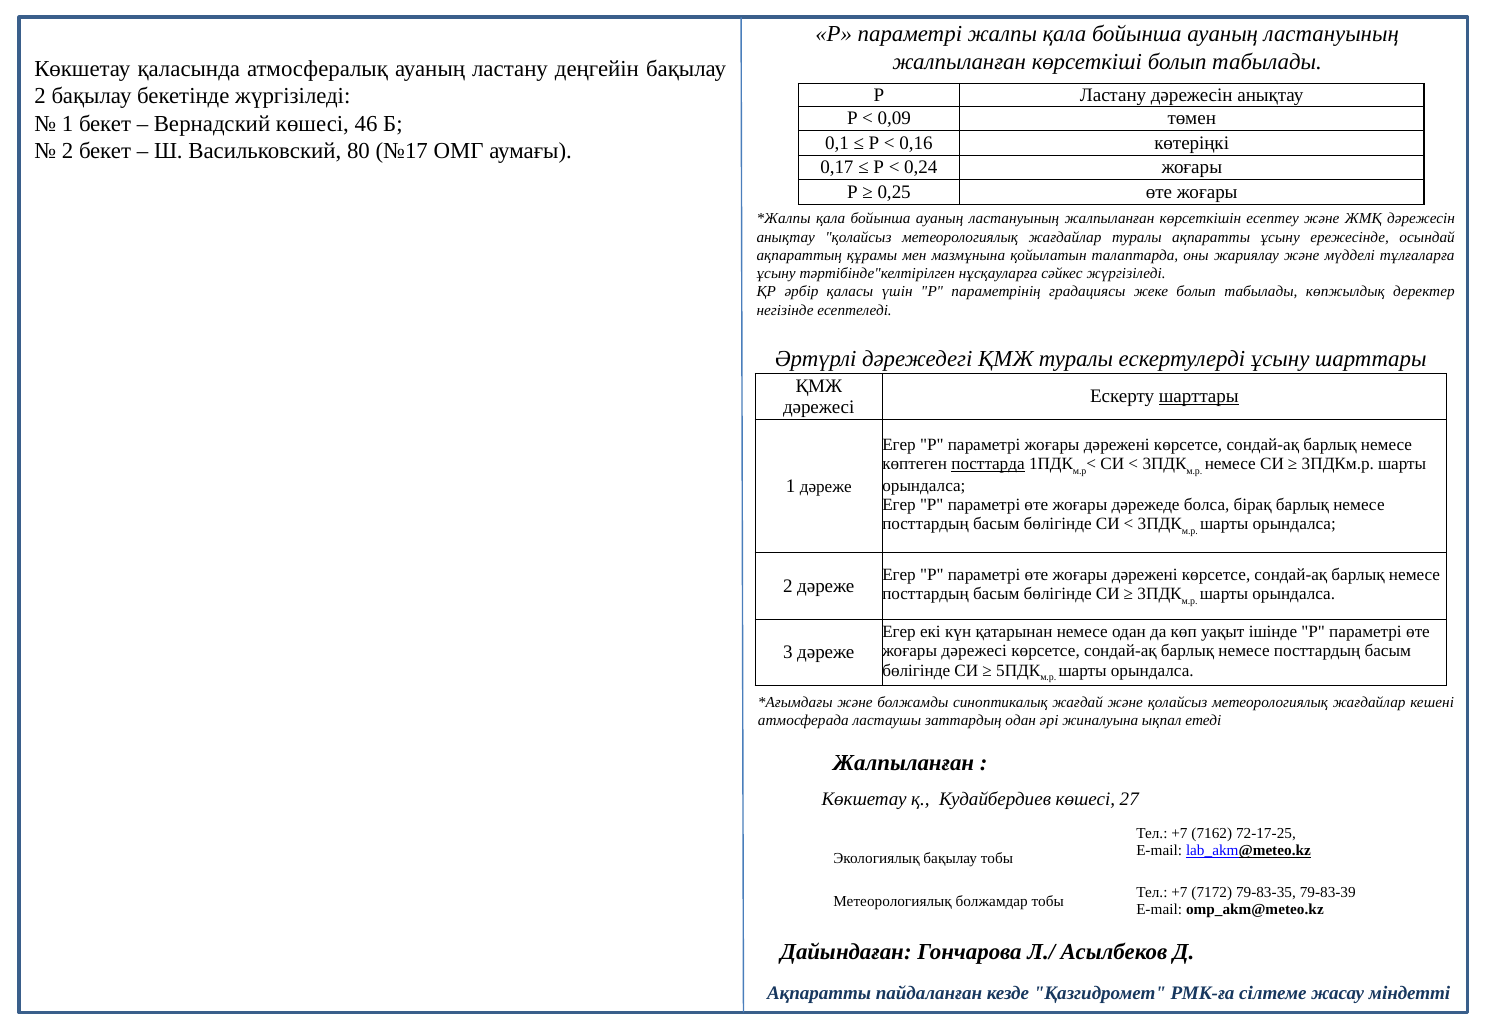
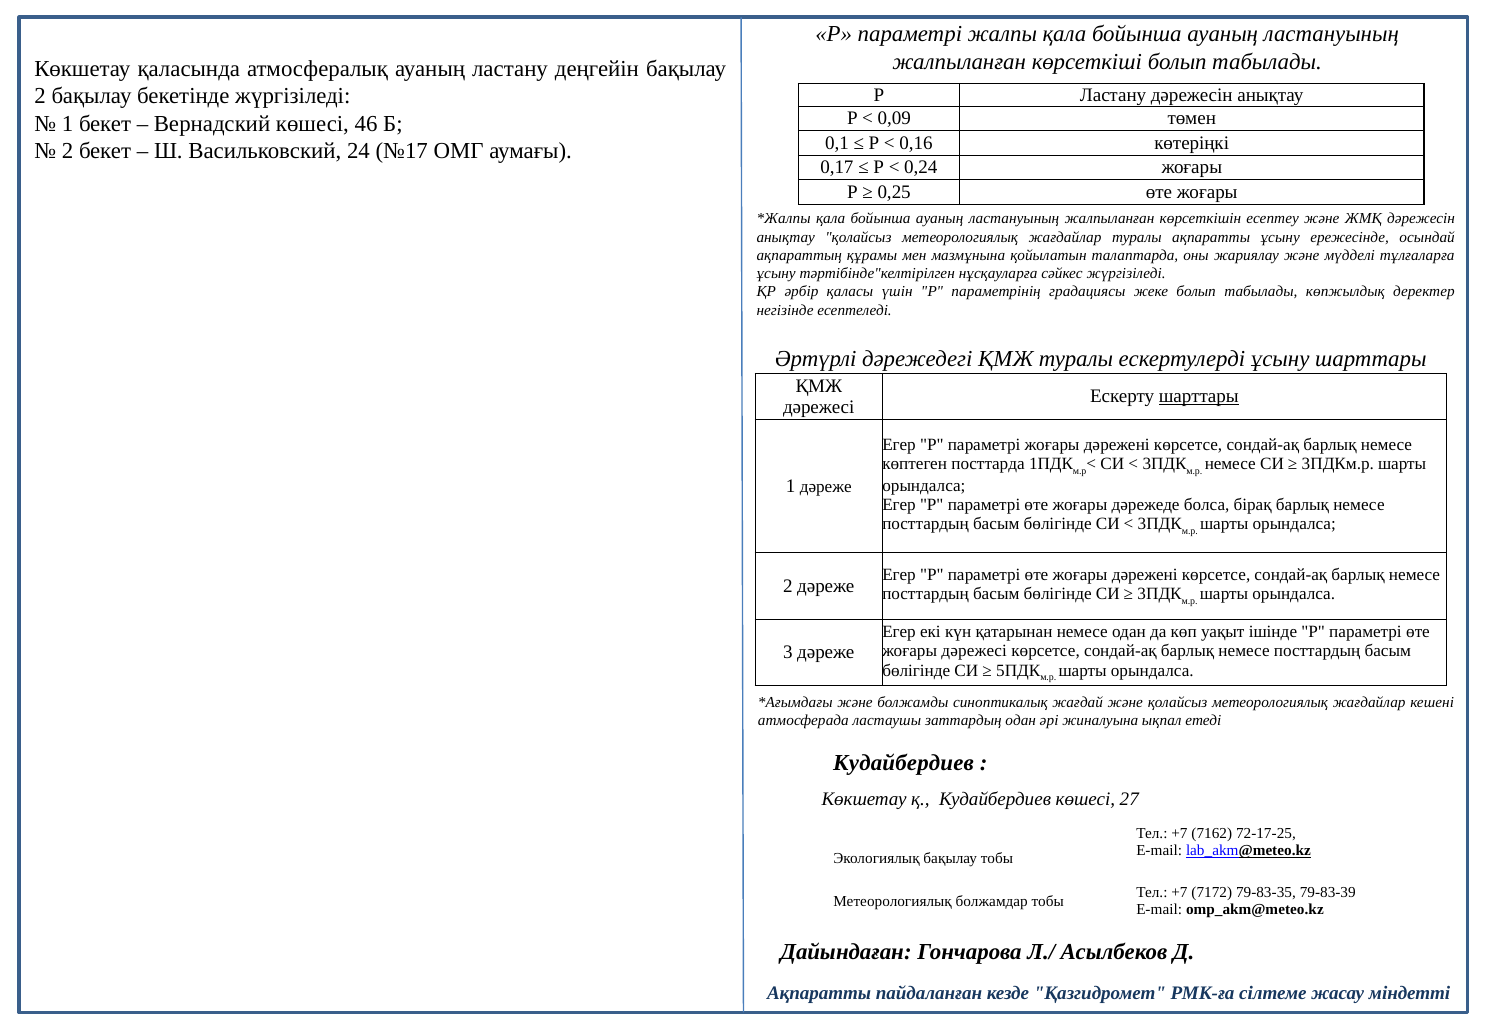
80: 80 -> 24
посттарда underline: present -> none
Жалпыланған at (904, 763): Жалпыланған -> Кудайбердиев
